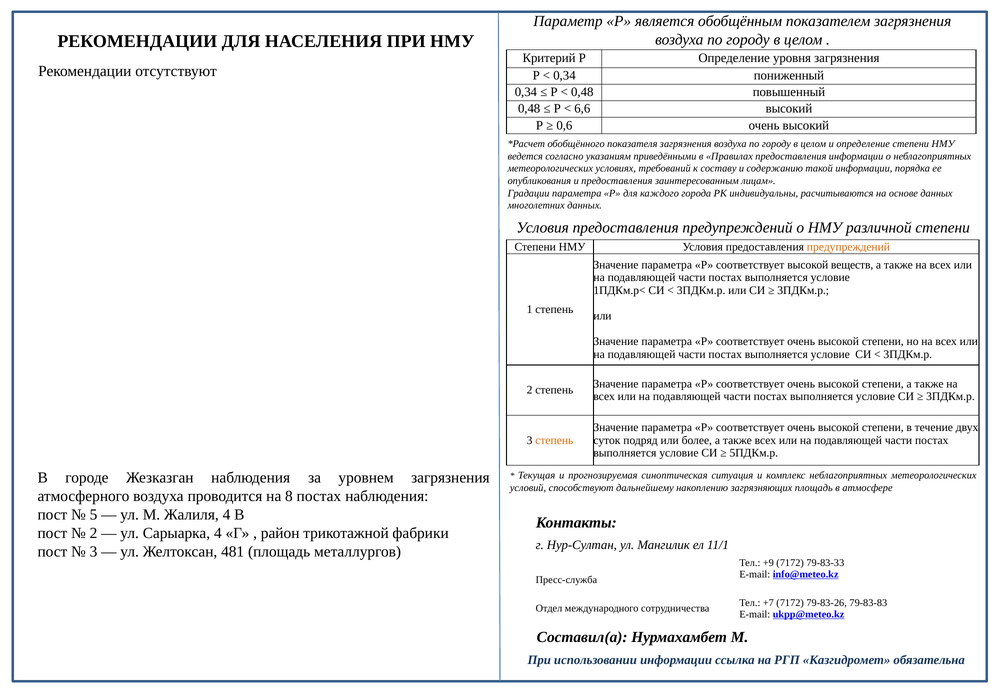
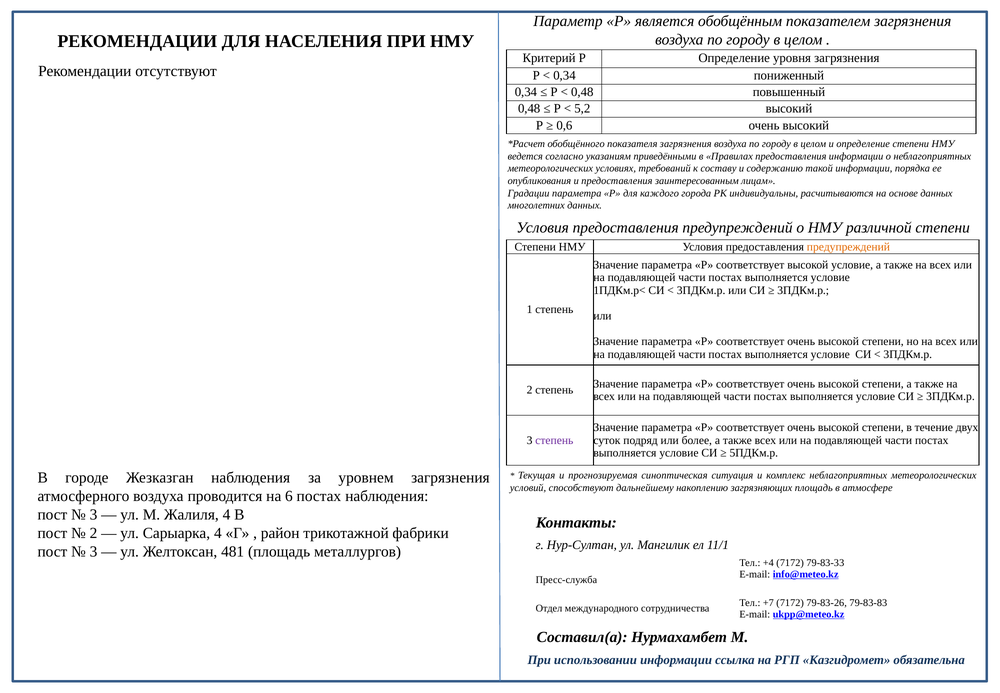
6,6: 6,6 -> 5,2
высокой веществ: веществ -> условие
степень at (554, 440) colour: orange -> purple
8: 8 -> 6
5 at (93, 514): 5 -> 3
+9: +9 -> +4
